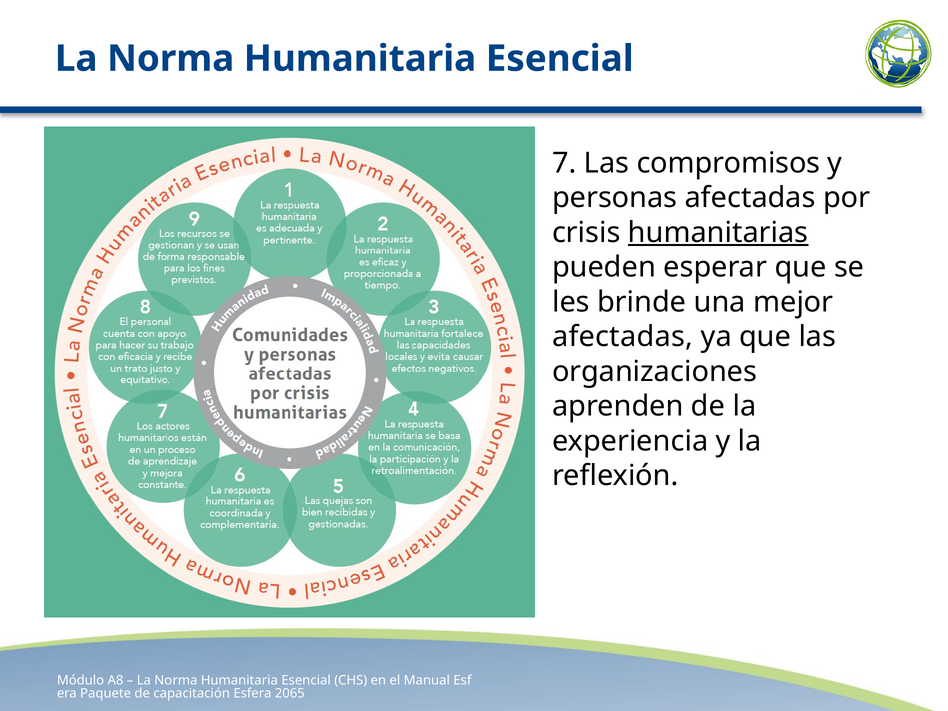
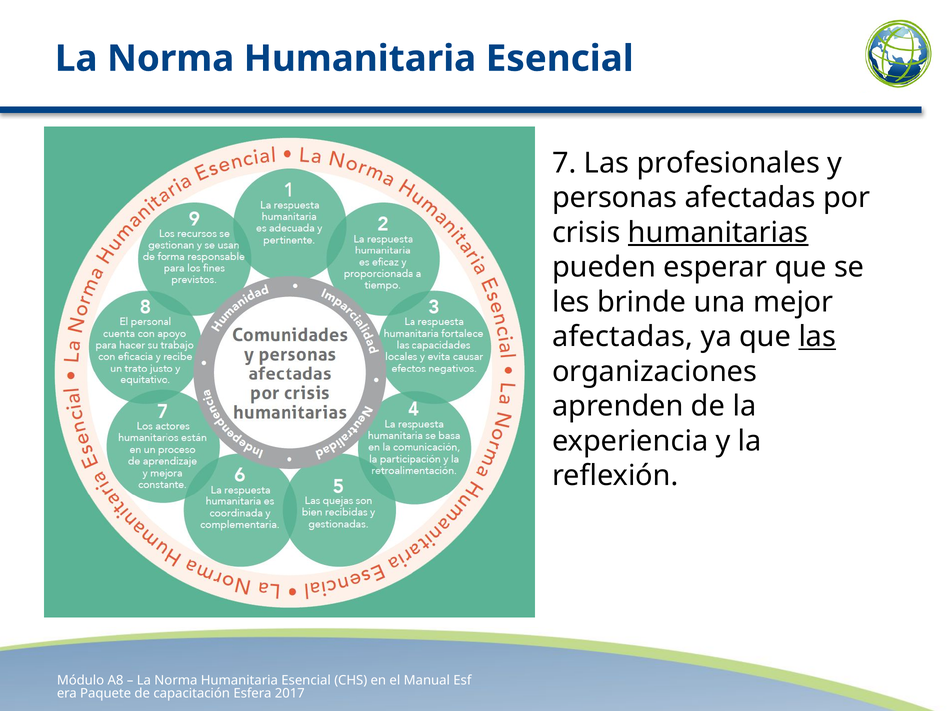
compromisos: compromisos -> profesionales
las at (817, 337) underline: none -> present
2065: 2065 -> 2017
